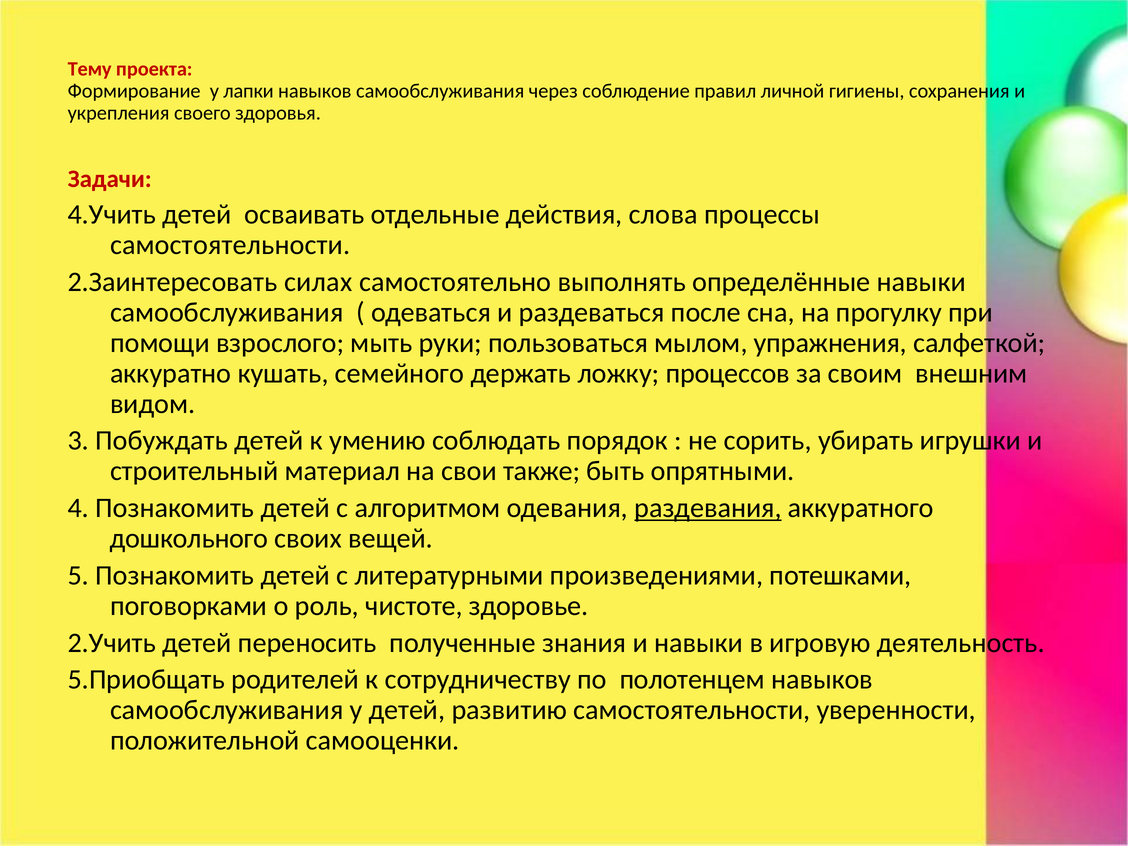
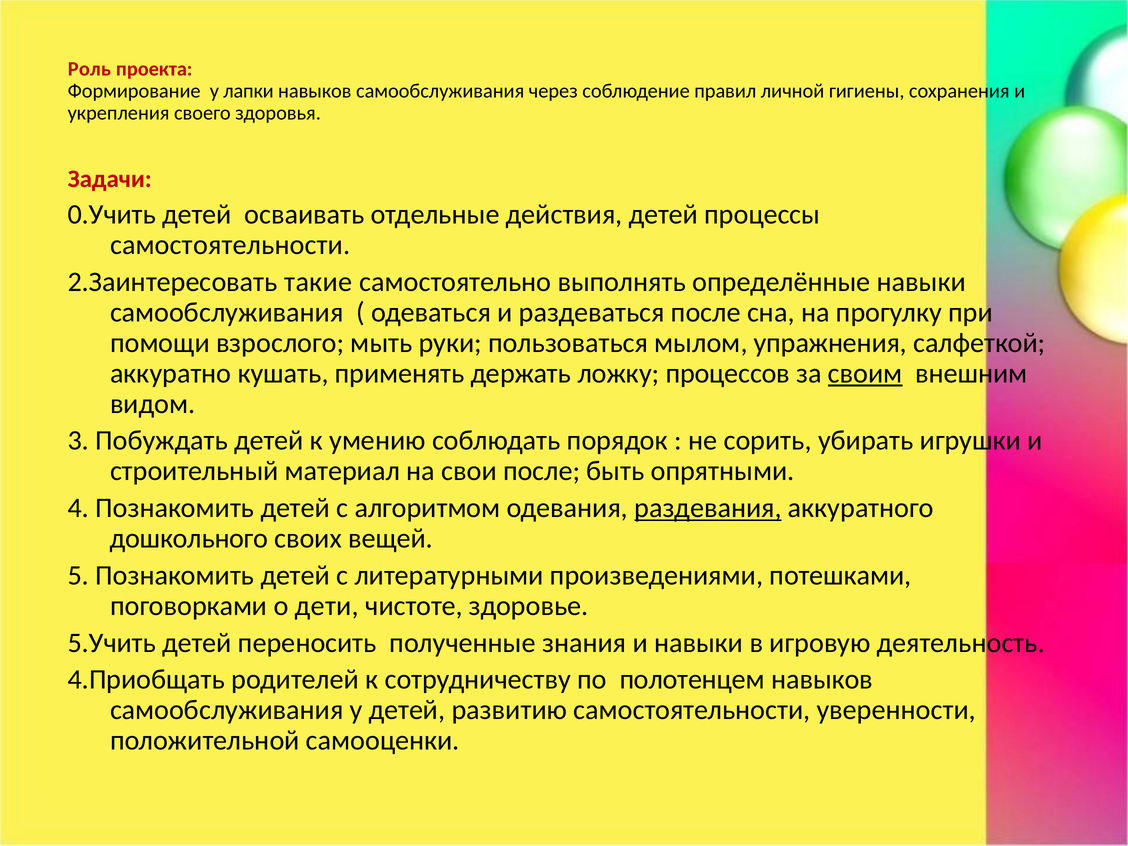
Тему: Тему -> Роль
4.Учить: 4.Учить -> 0.Учить
действия слова: слова -> детей
силах: силах -> такие
семейного: семейного -> применять
своим underline: none -> present
свои также: также -> после
роль: роль -> дети
2.Учить: 2.Учить -> 5.Учить
5.Приобщать: 5.Приобщать -> 4.Приобщать
